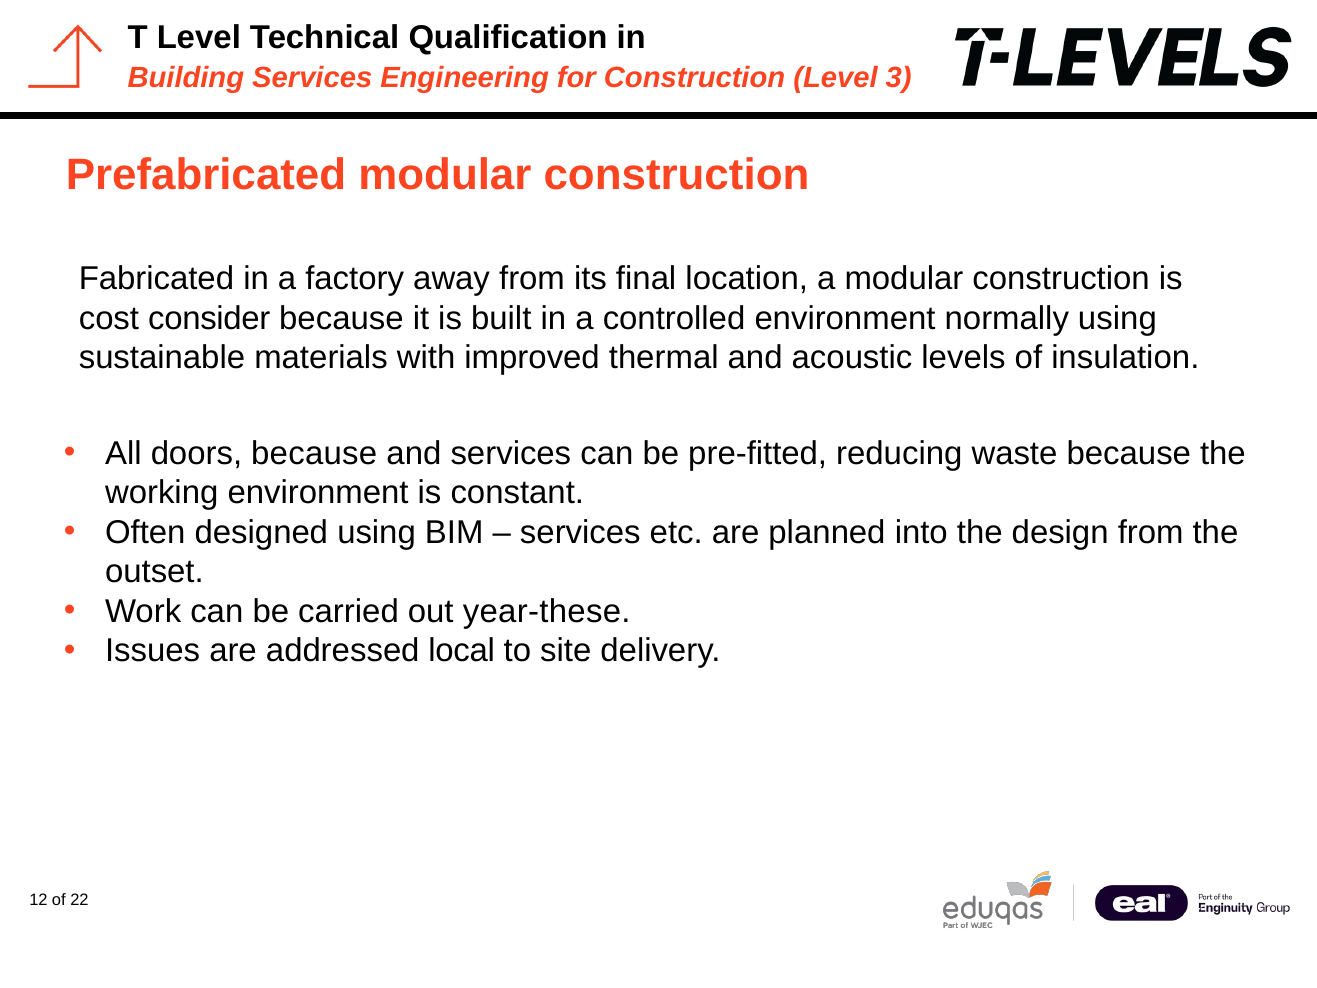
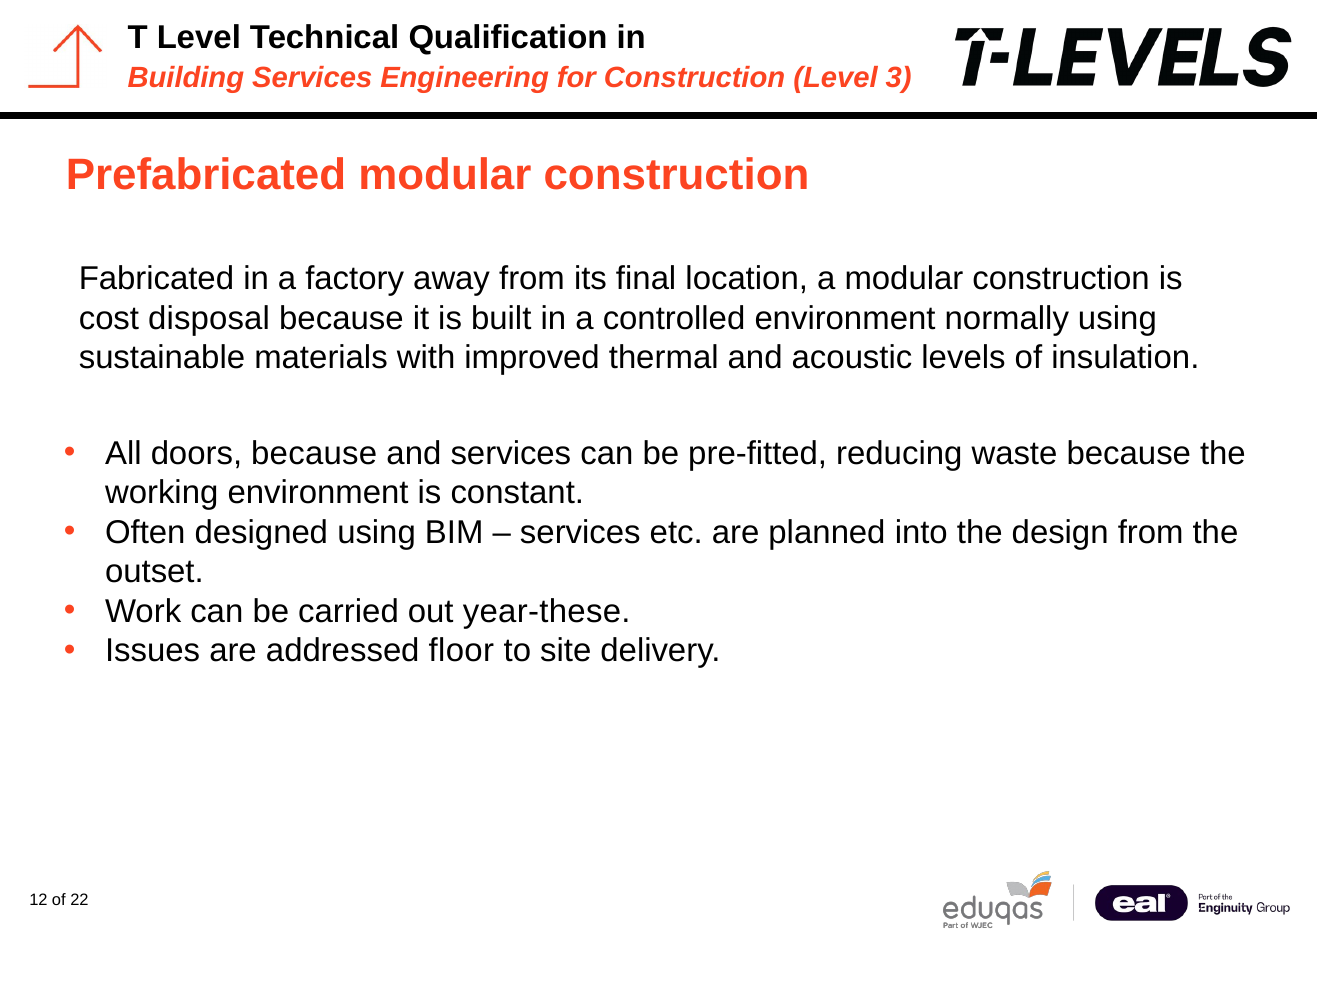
consider: consider -> disposal
local: local -> floor
